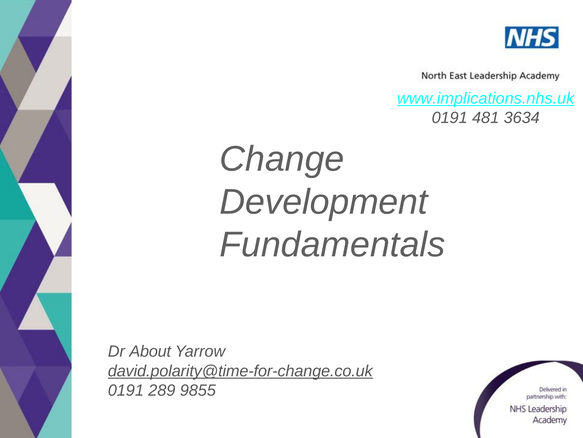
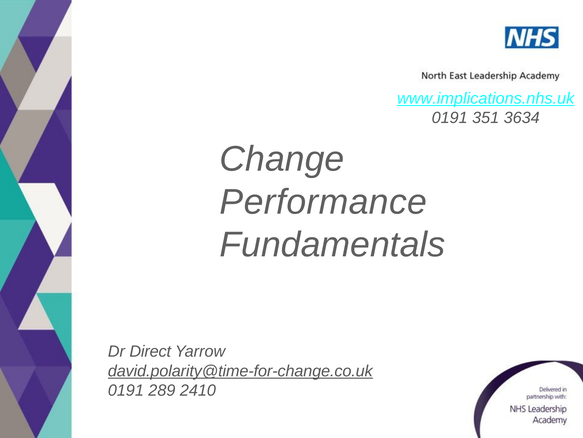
481: 481 -> 351
Development: Development -> Performance
About: About -> Direct
9855: 9855 -> 2410
